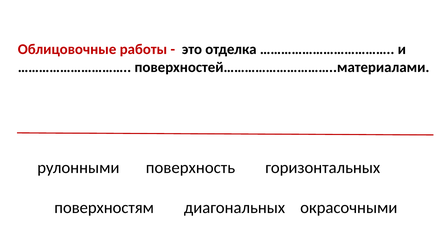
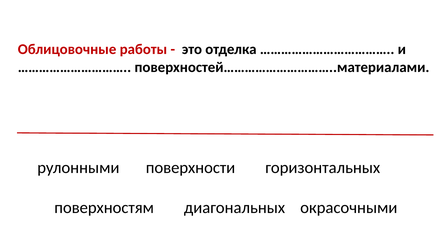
поверхность: поверхность -> поверхности
